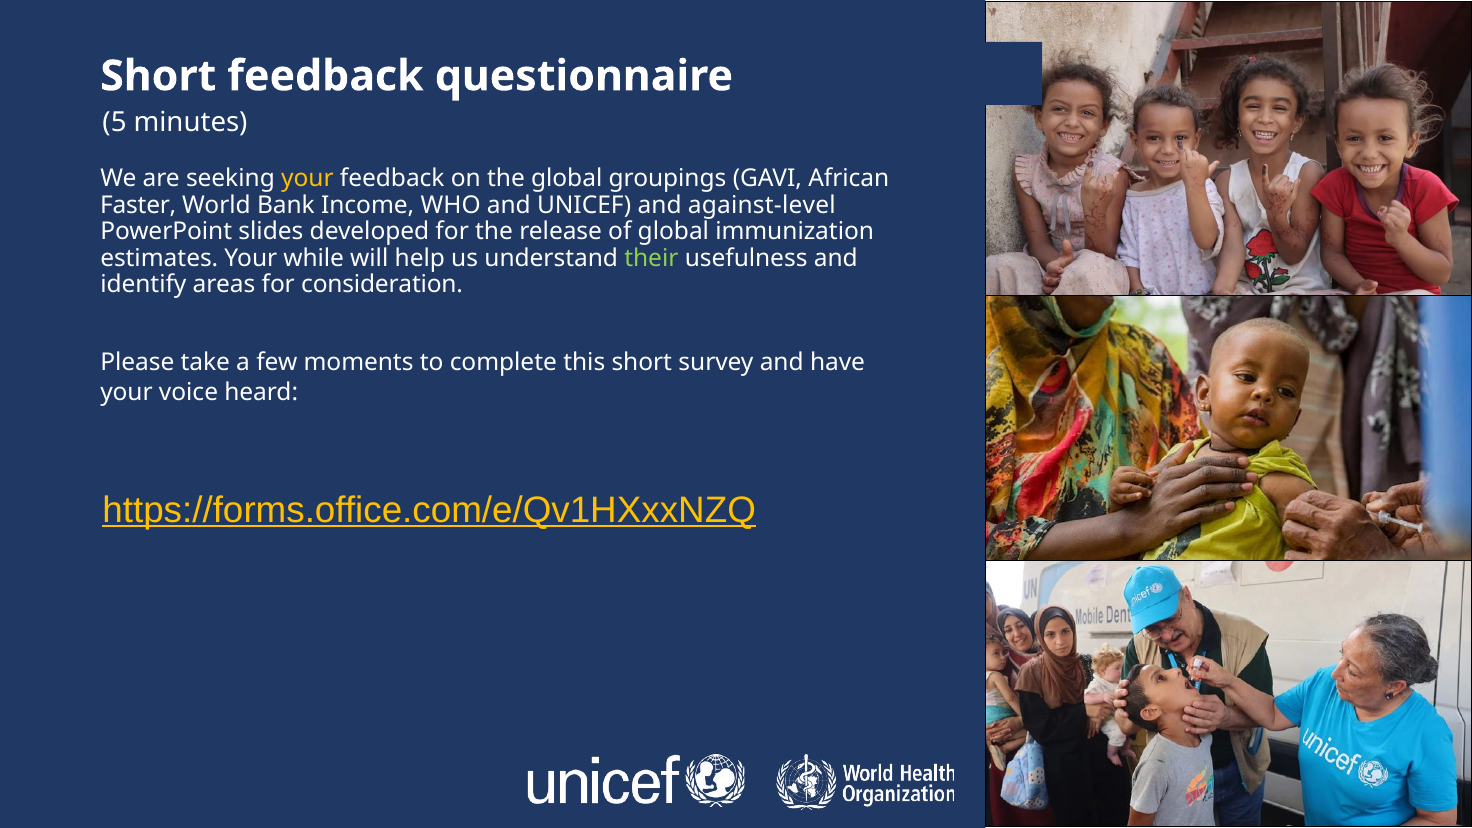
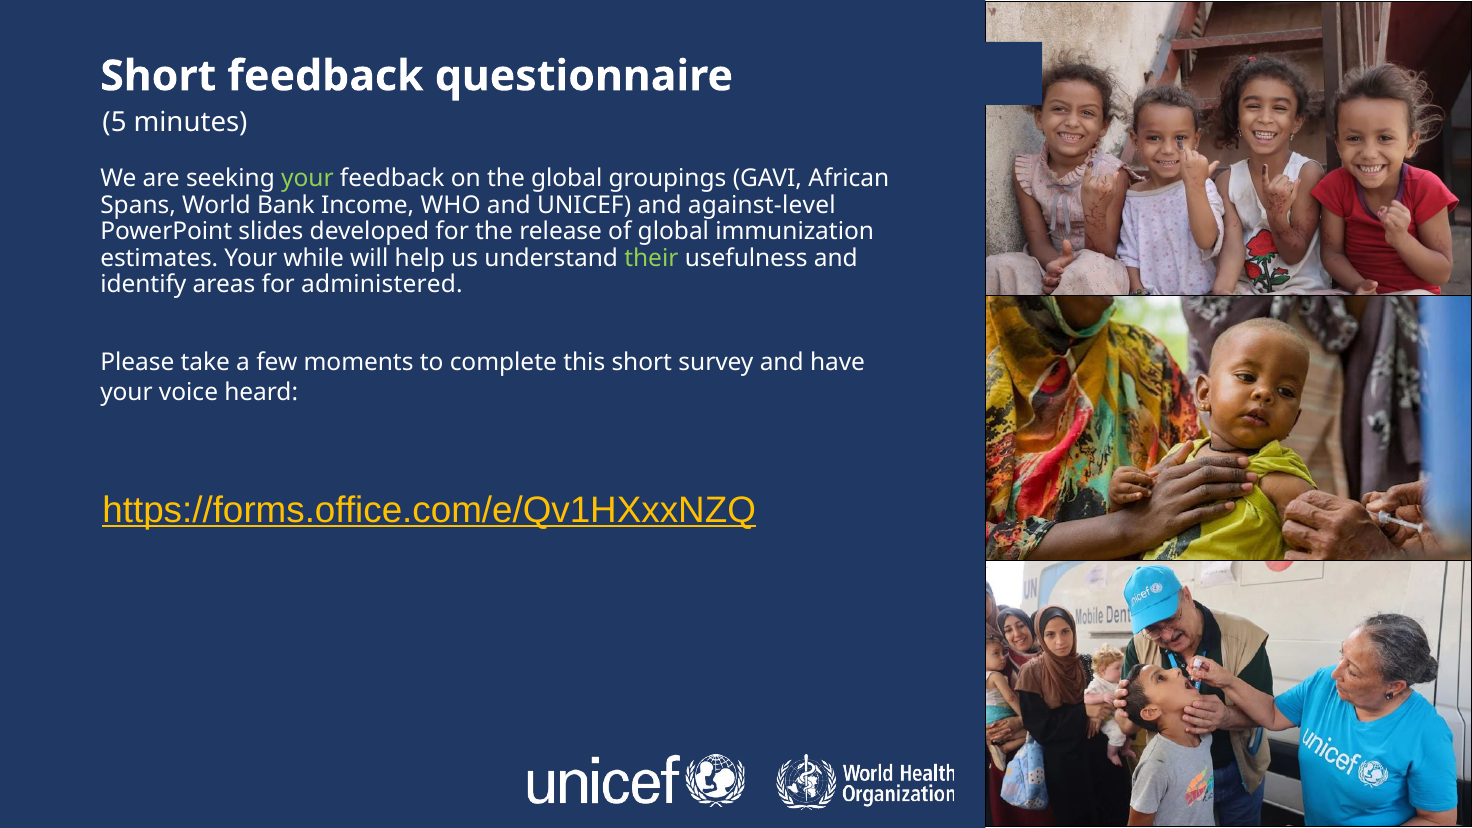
your at (307, 179) colour: yellow -> light green
Faster: Faster -> Spans
consideration: consideration -> administered
